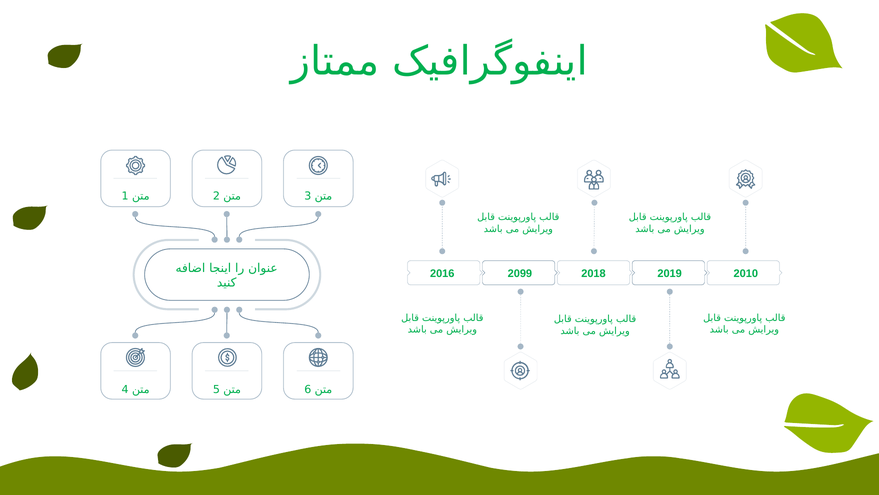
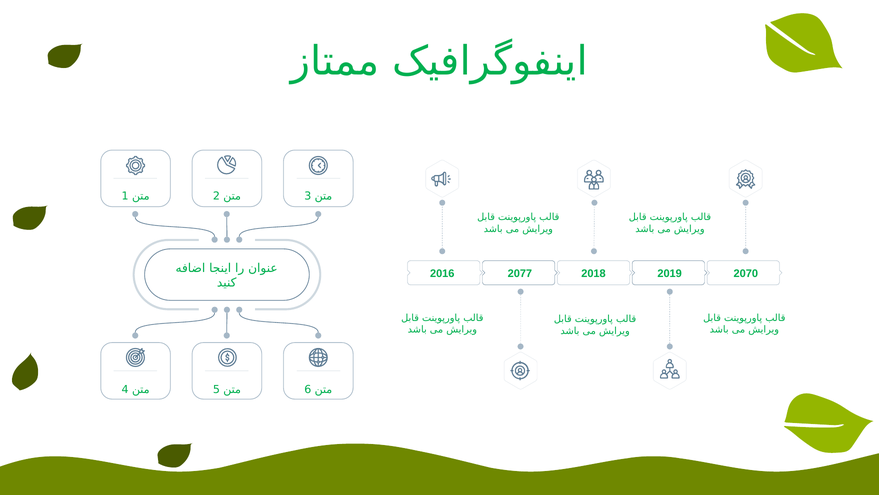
2099: 2099 -> 2077
2010: 2010 -> 2070
